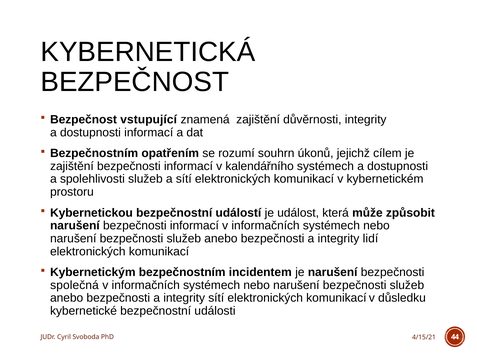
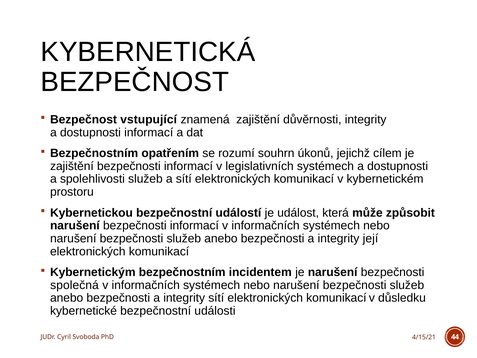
kalendářního: kalendářního -> legislativních
lidí: lidí -> její
